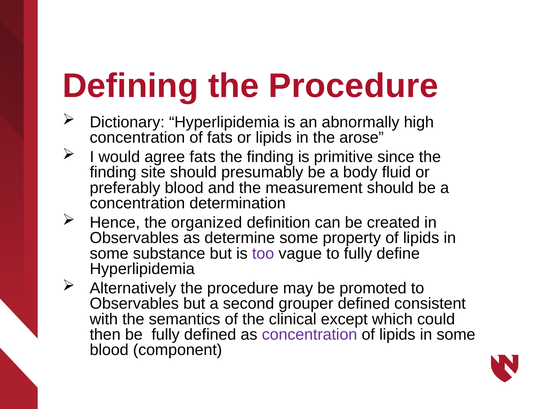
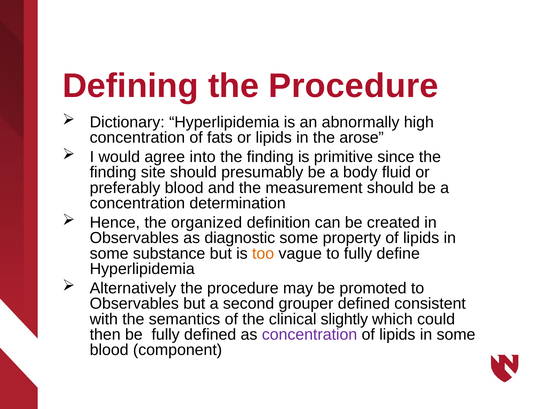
agree fats: fats -> into
determine: determine -> diagnostic
too colour: purple -> orange
except: except -> slightly
